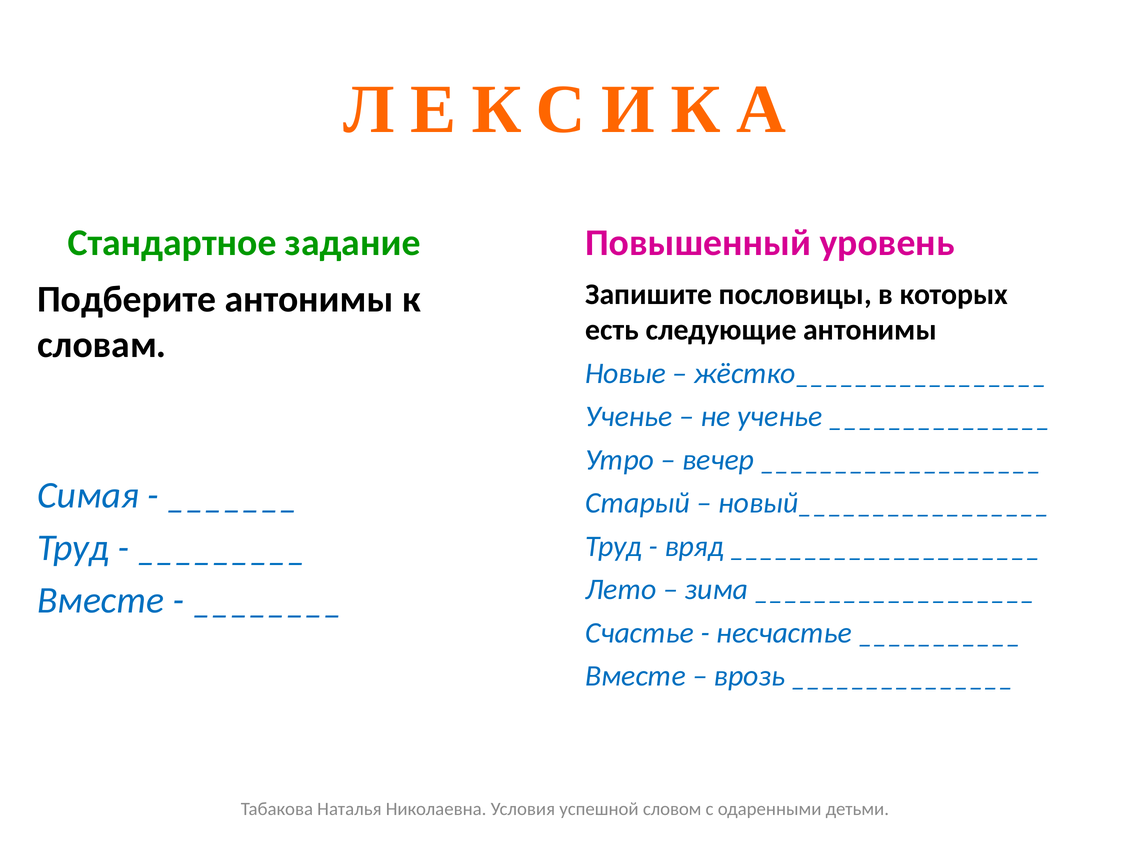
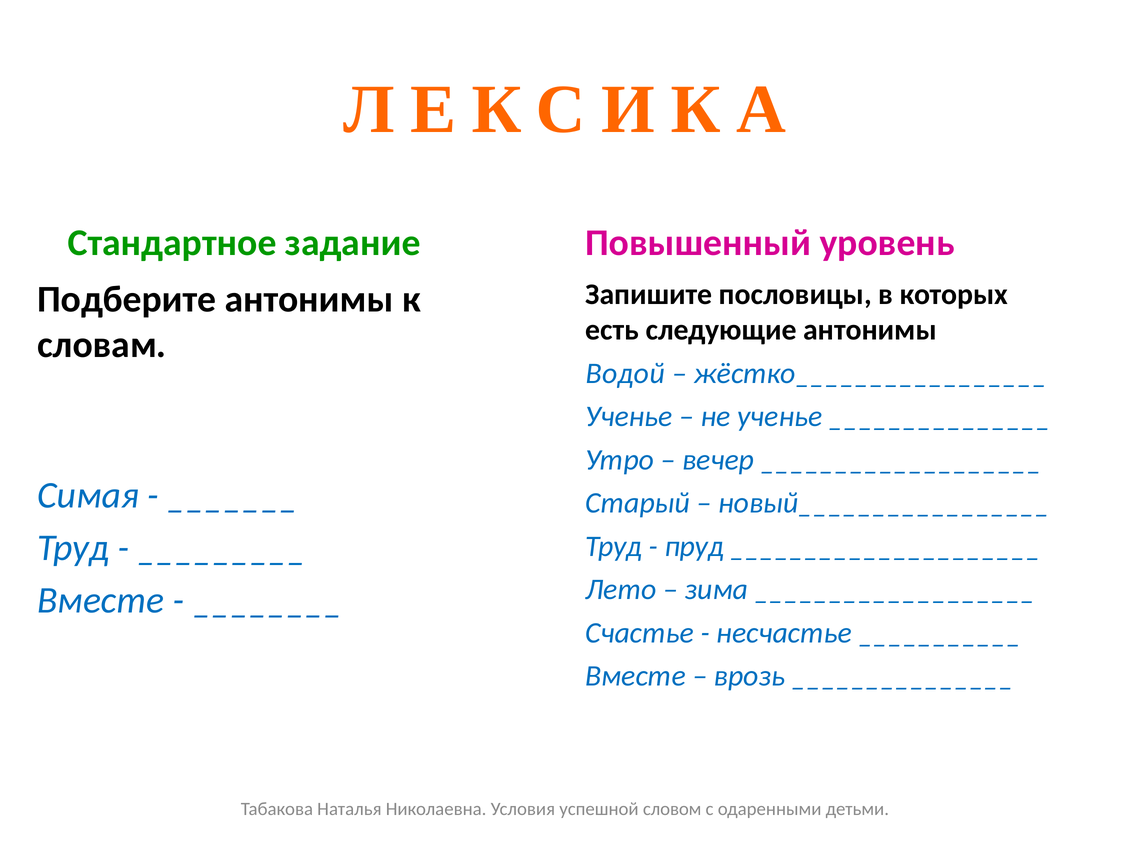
Новые: Новые -> Водой
вряд: вряд -> пруд
